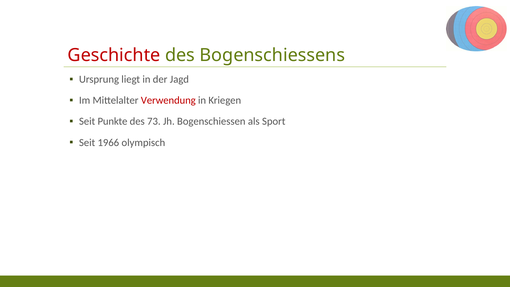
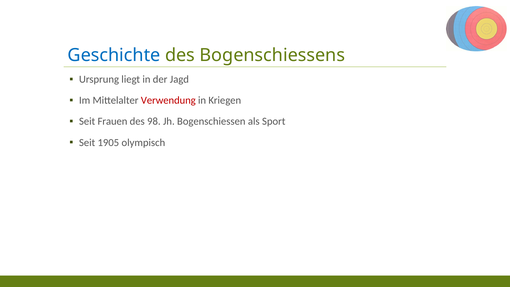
Geschichte colour: red -> blue
Punkte: Punkte -> Frauen
73: 73 -> 98
1966: 1966 -> 1905
